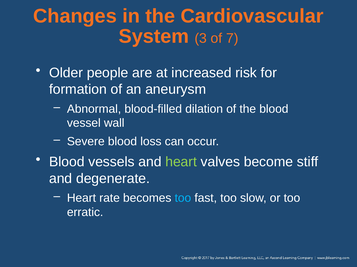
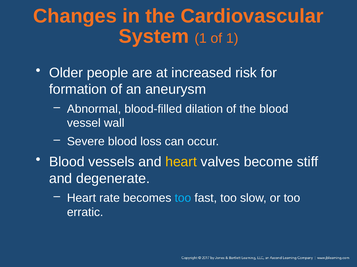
System 3: 3 -> 1
of 7: 7 -> 1
heart at (181, 162) colour: light green -> yellow
